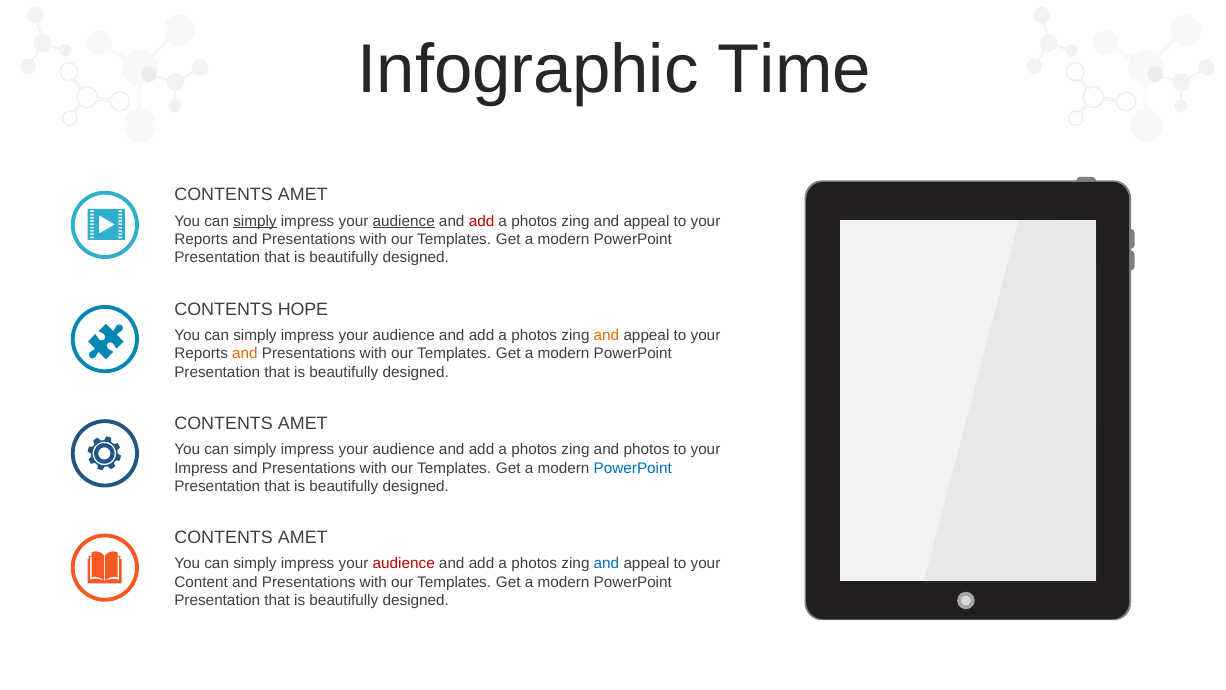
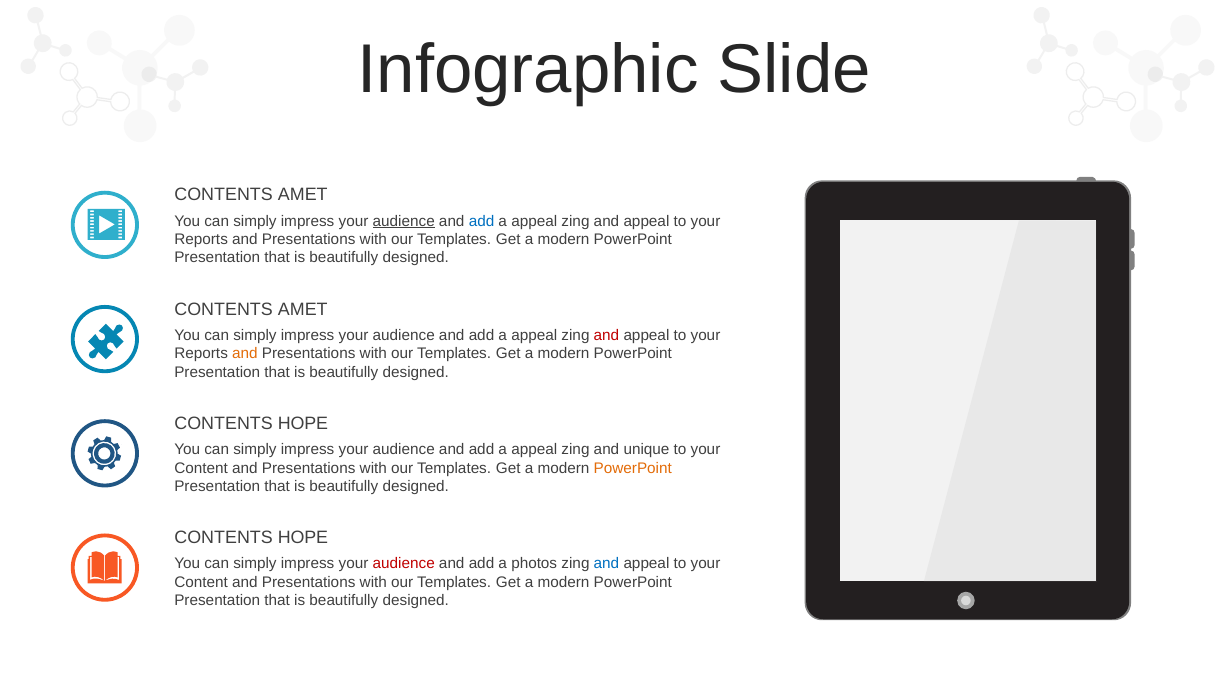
Time: Time -> Slide
simply at (255, 221) underline: present -> none
add at (482, 221) colour: red -> blue
photos at (534, 221): photos -> appeal
HOPE at (303, 309): HOPE -> AMET
photos at (534, 335): photos -> appeal
and at (606, 335) colour: orange -> red
AMET at (303, 423): AMET -> HOPE
photos at (534, 449): photos -> appeal
and photos: photos -> unique
Impress at (201, 468): Impress -> Content
PowerPoint at (633, 468) colour: blue -> orange
AMET at (303, 537): AMET -> HOPE
